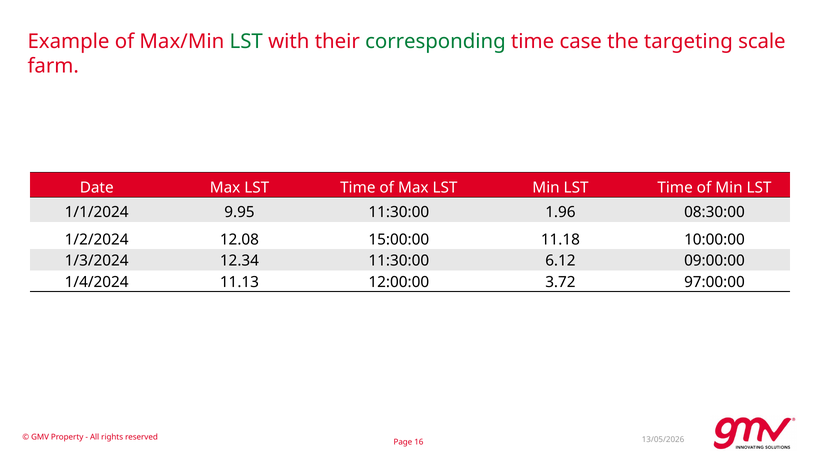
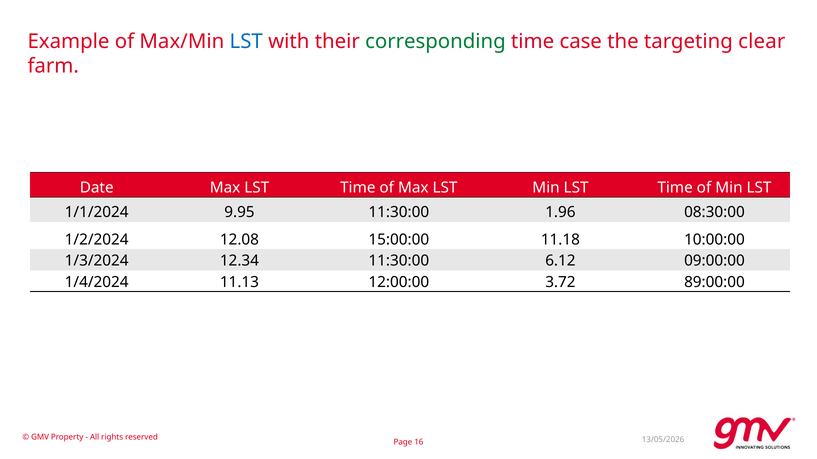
LST at (246, 42) colour: green -> blue
scale: scale -> clear
97:00:00: 97:00:00 -> 89:00:00
